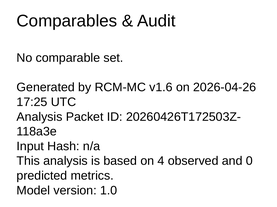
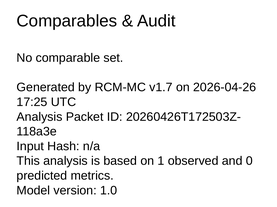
v1.6: v1.6 -> v1.7
4: 4 -> 1
